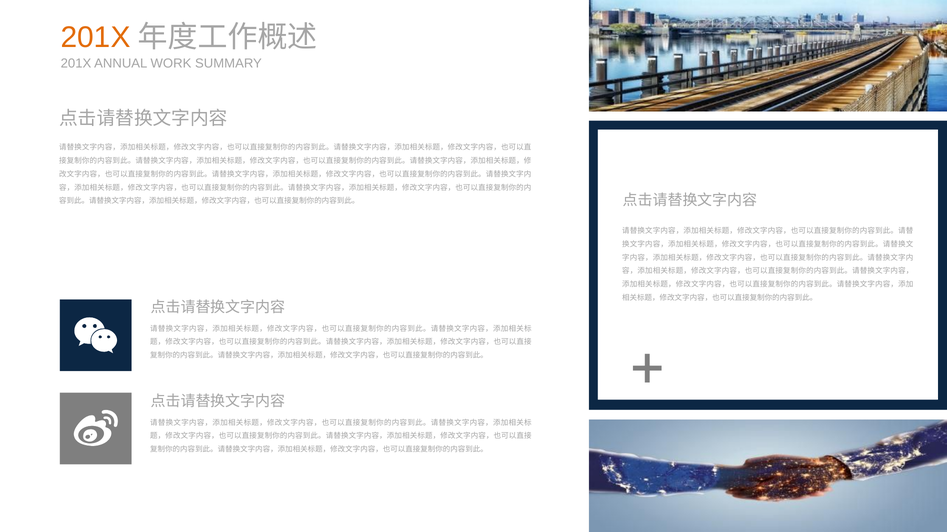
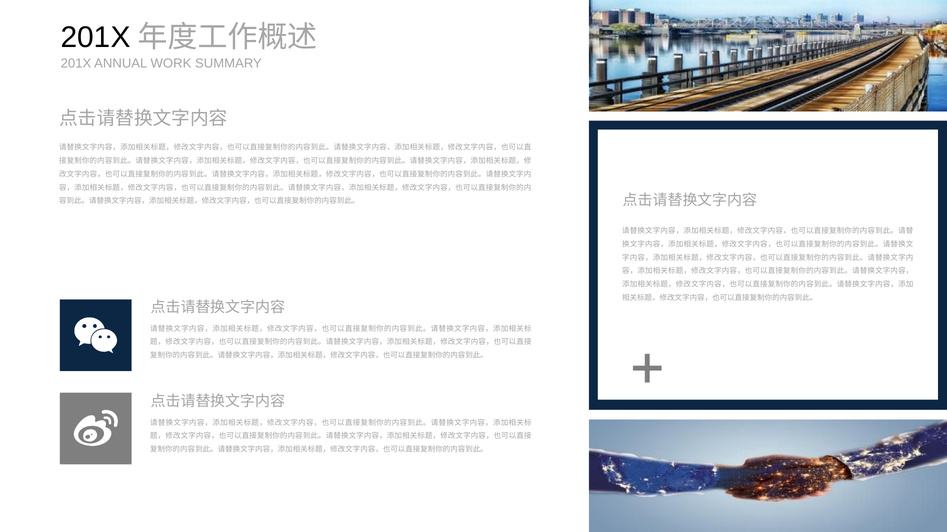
201X at (96, 37) colour: orange -> black
